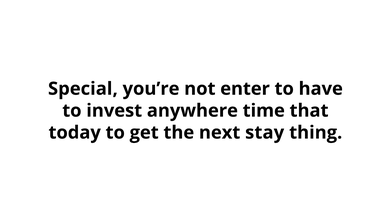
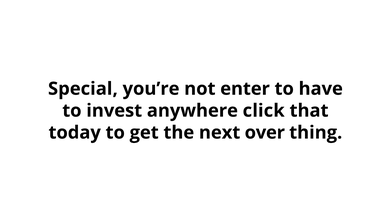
time: time -> click
stay: stay -> over
